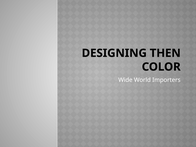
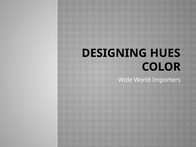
THEN: THEN -> HUES
